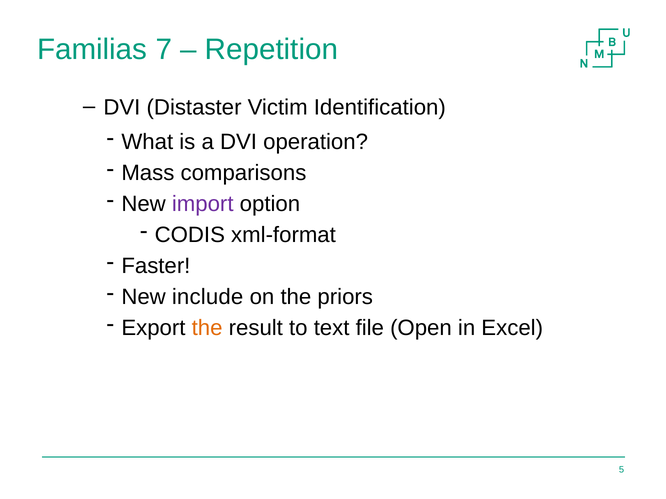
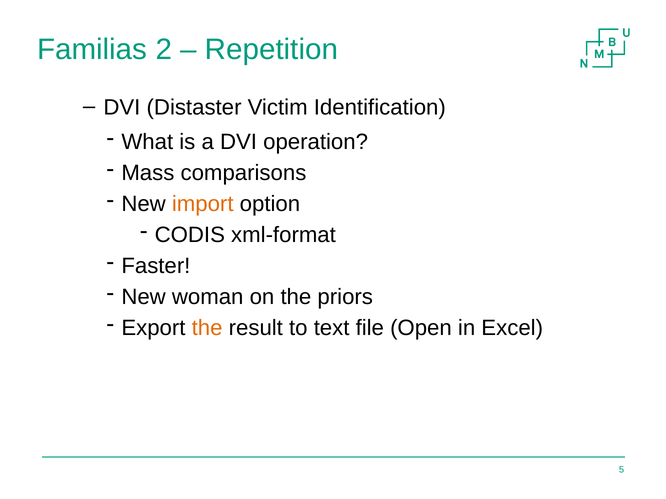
7: 7 -> 2
import colour: purple -> orange
include: include -> woman
